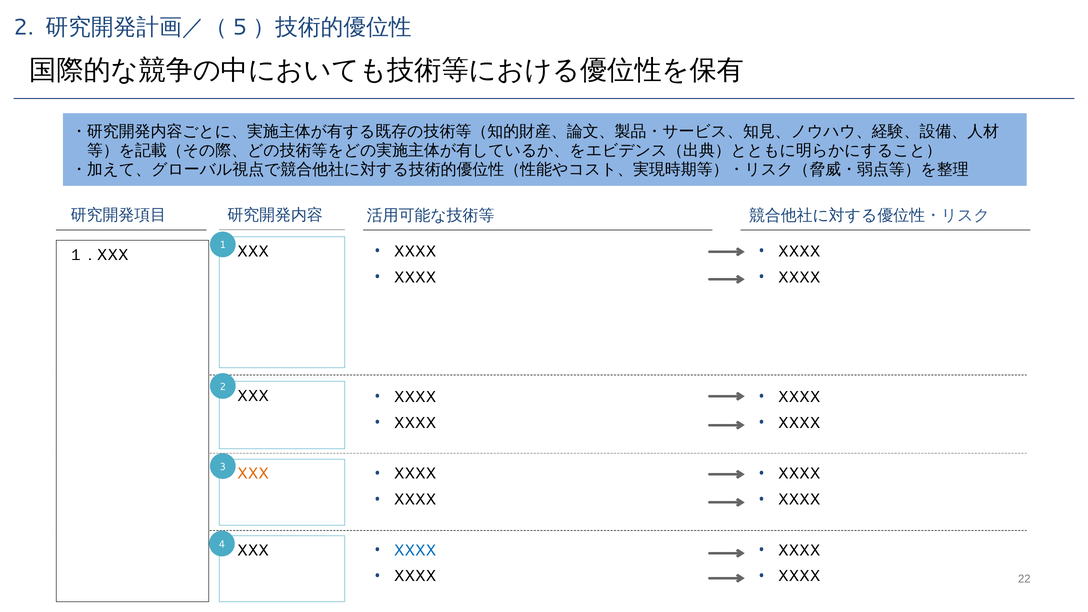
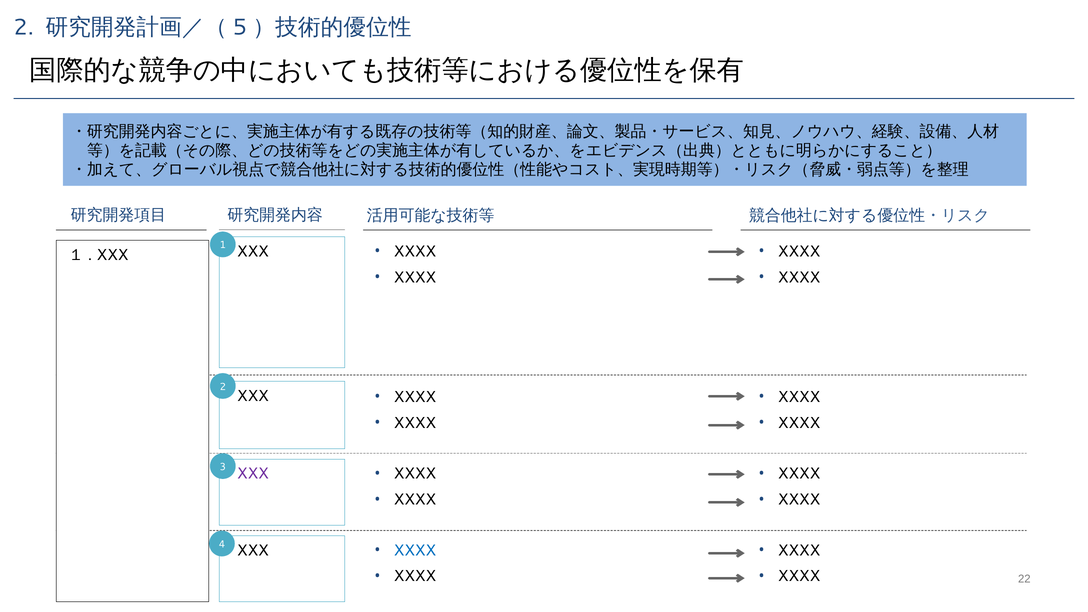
XXX at (253, 474) colour: orange -> purple
